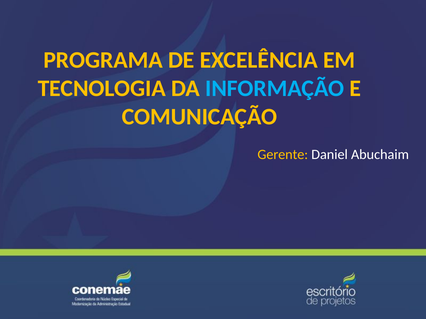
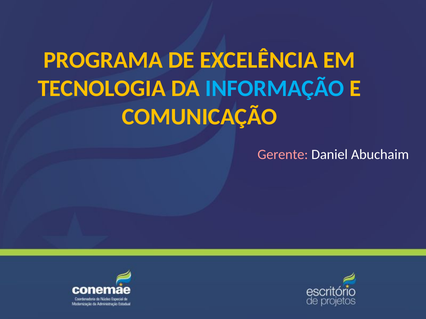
Gerente colour: yellow -> pink
